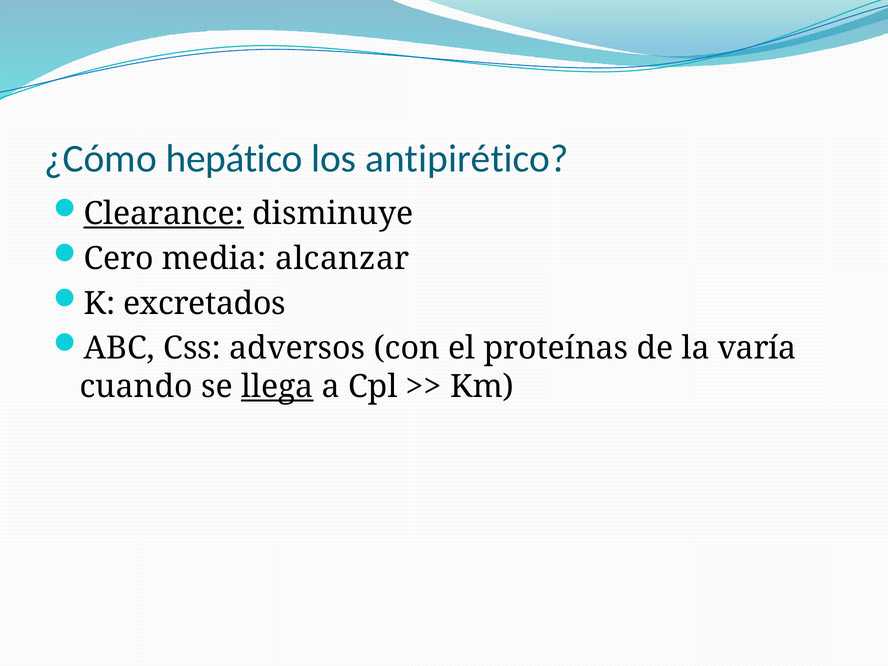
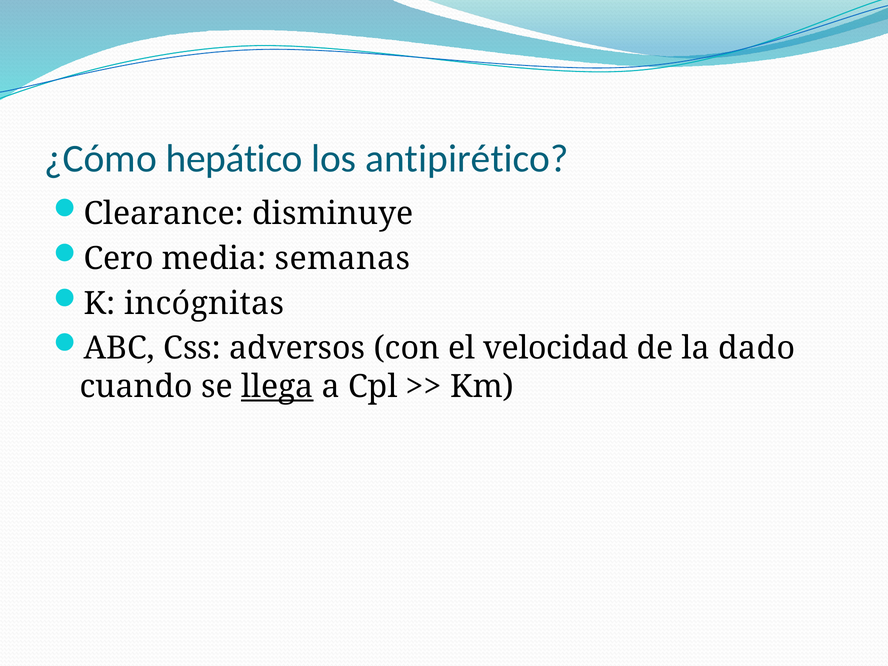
Clearance underline: present -> none
alcanzar: alcanzar -> semanas
excretados: excretados -> incógnitas
proteínas: proteínas -> velocidad
varía: varía -> dado
